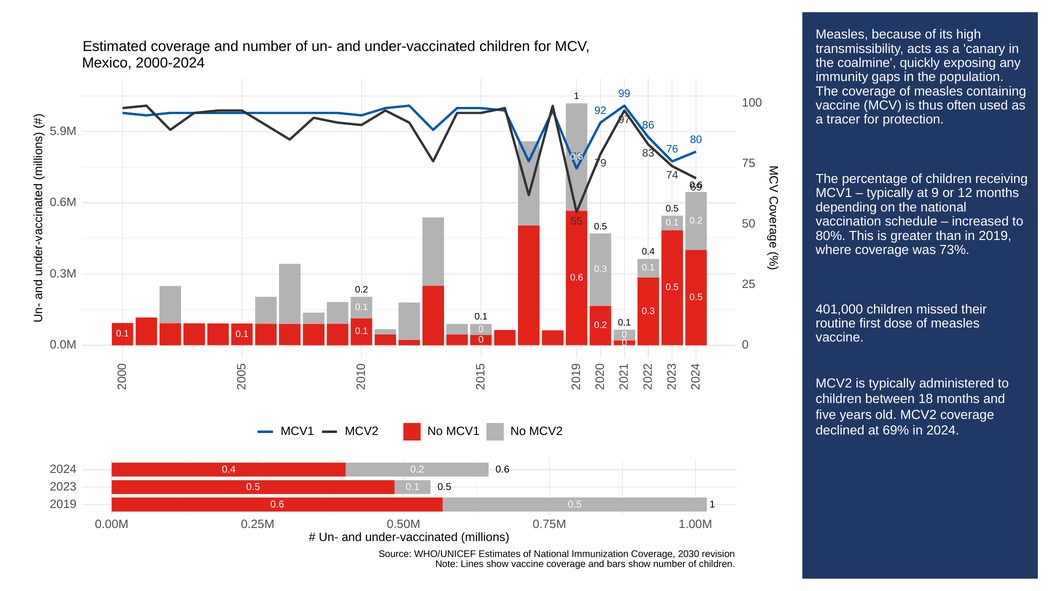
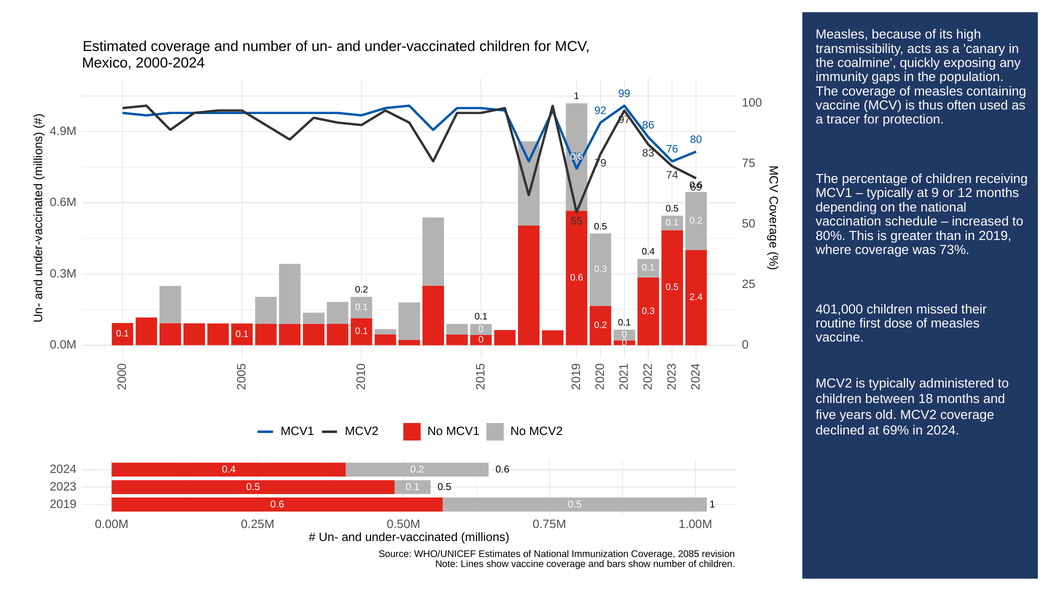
5.9M: 5.9M -> 4.9M
0.5 at (696, 297): 0.5 -> 2.4
2030: 2030 -> 2085
